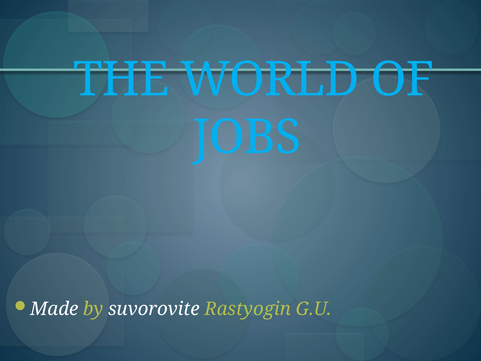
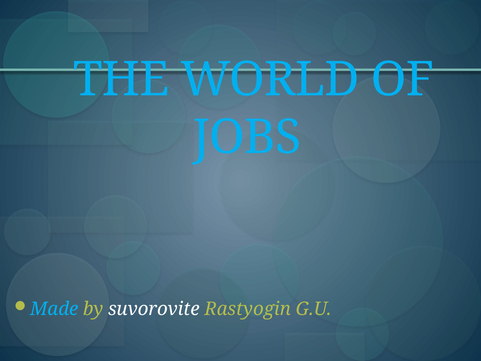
Made colour: white -> light blue
